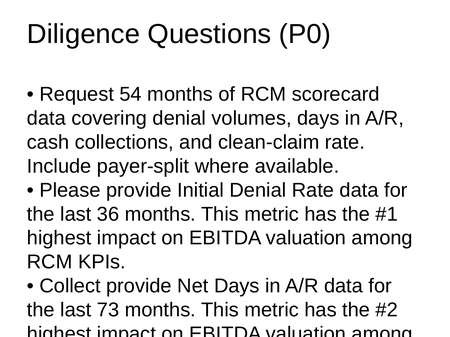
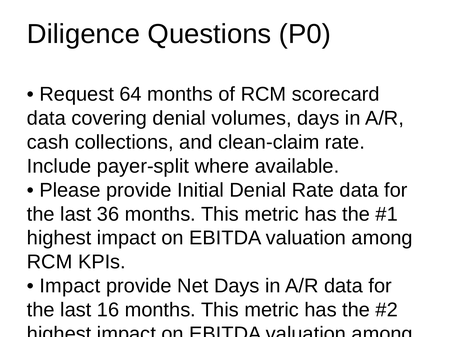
54: 54 -> 64
Collect at (70, 286): Collect -> Impact
73: 73 -> 16
